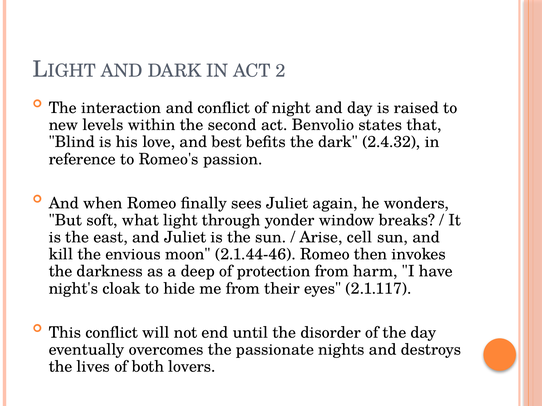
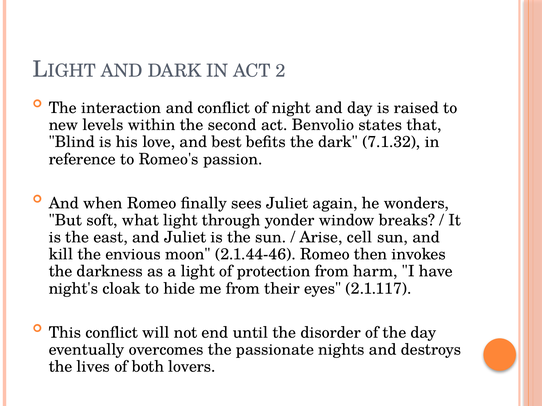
2.4.32: 2.4.32 -> 7.1.32
a deep: deep -> light
